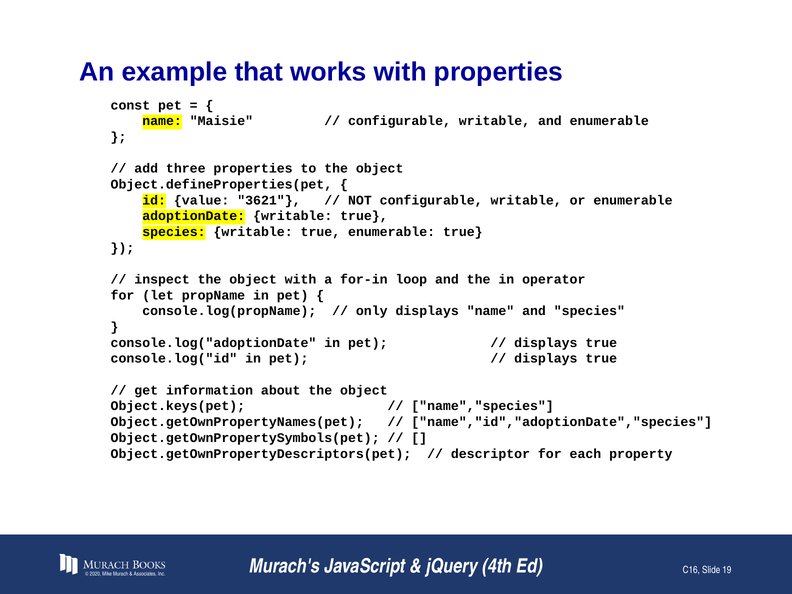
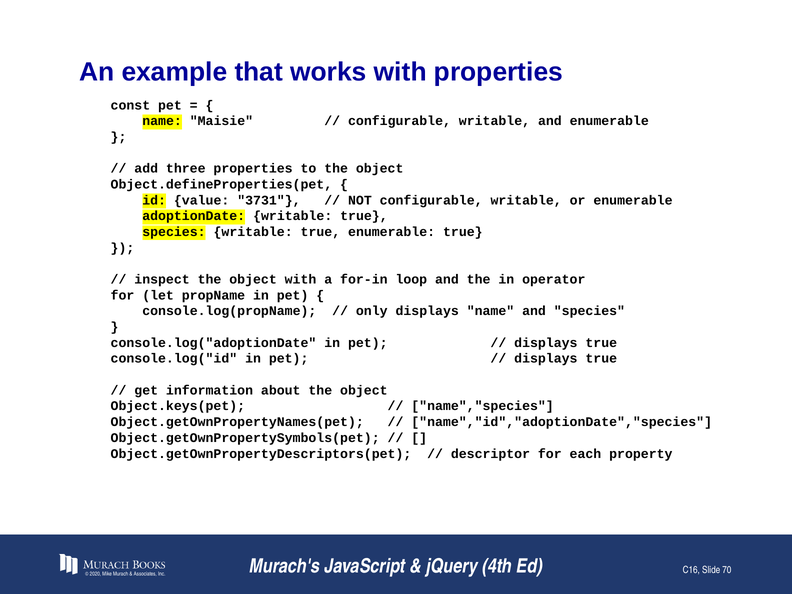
3621: 3621 -> 3731
19: 19 -> 70
